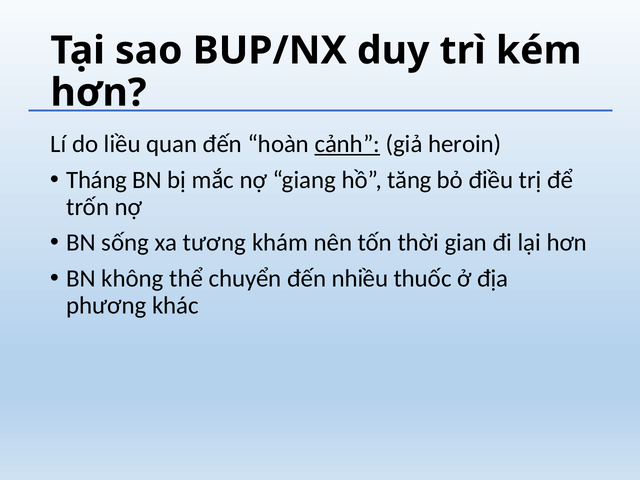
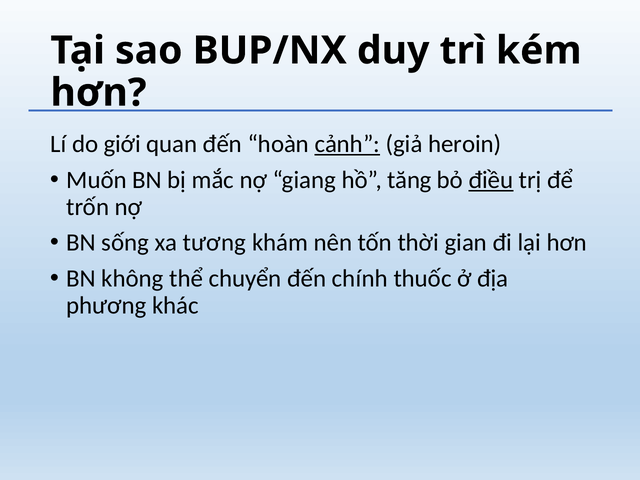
liều: liều -> giới
Tháng: Tháng -> Muốn
điều underline: none -> present
nhiều: nhiều -> chính
